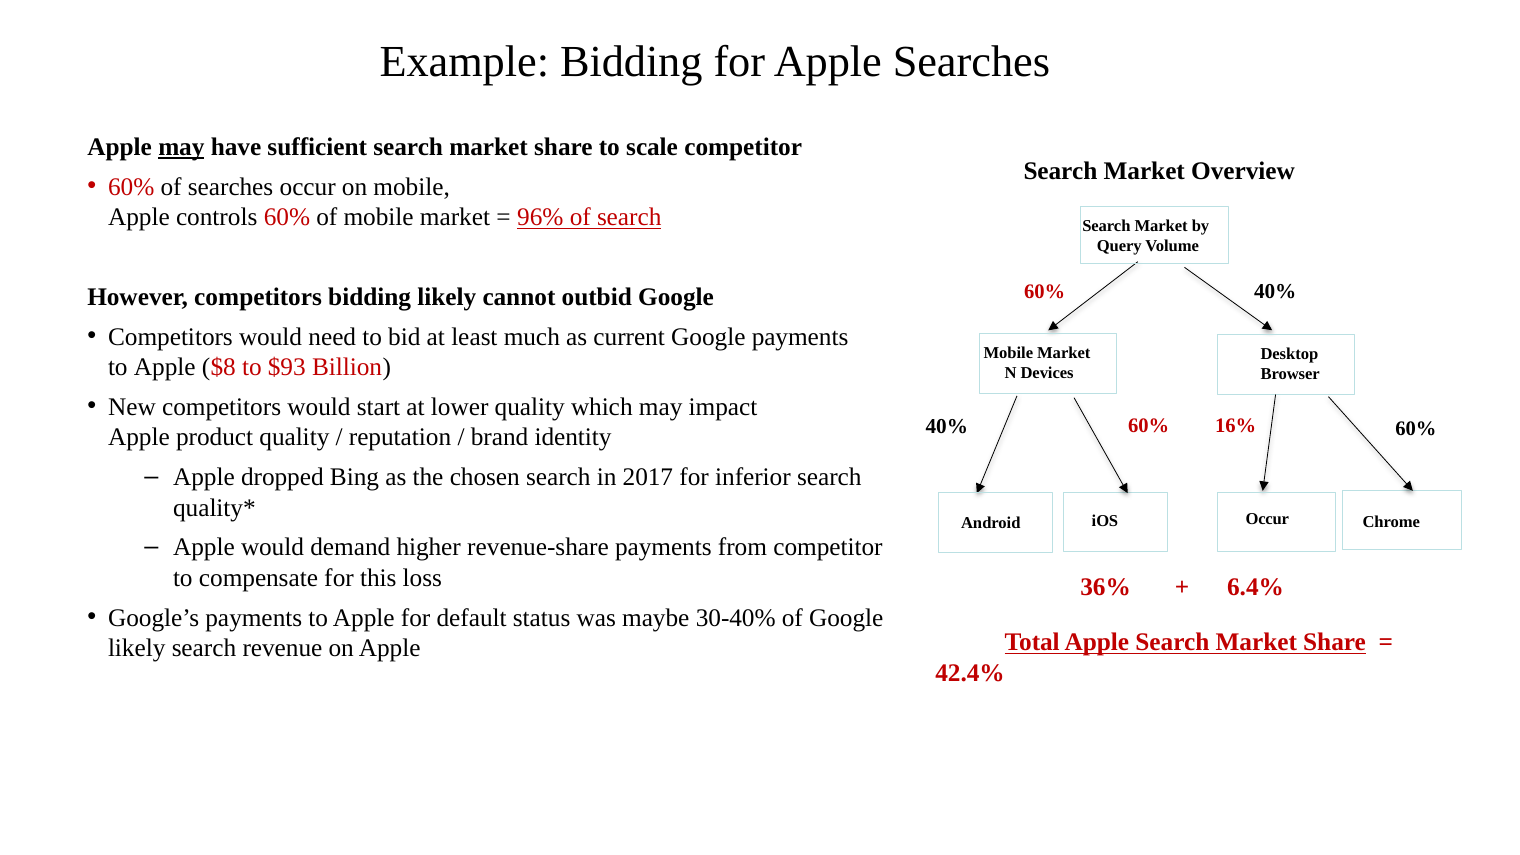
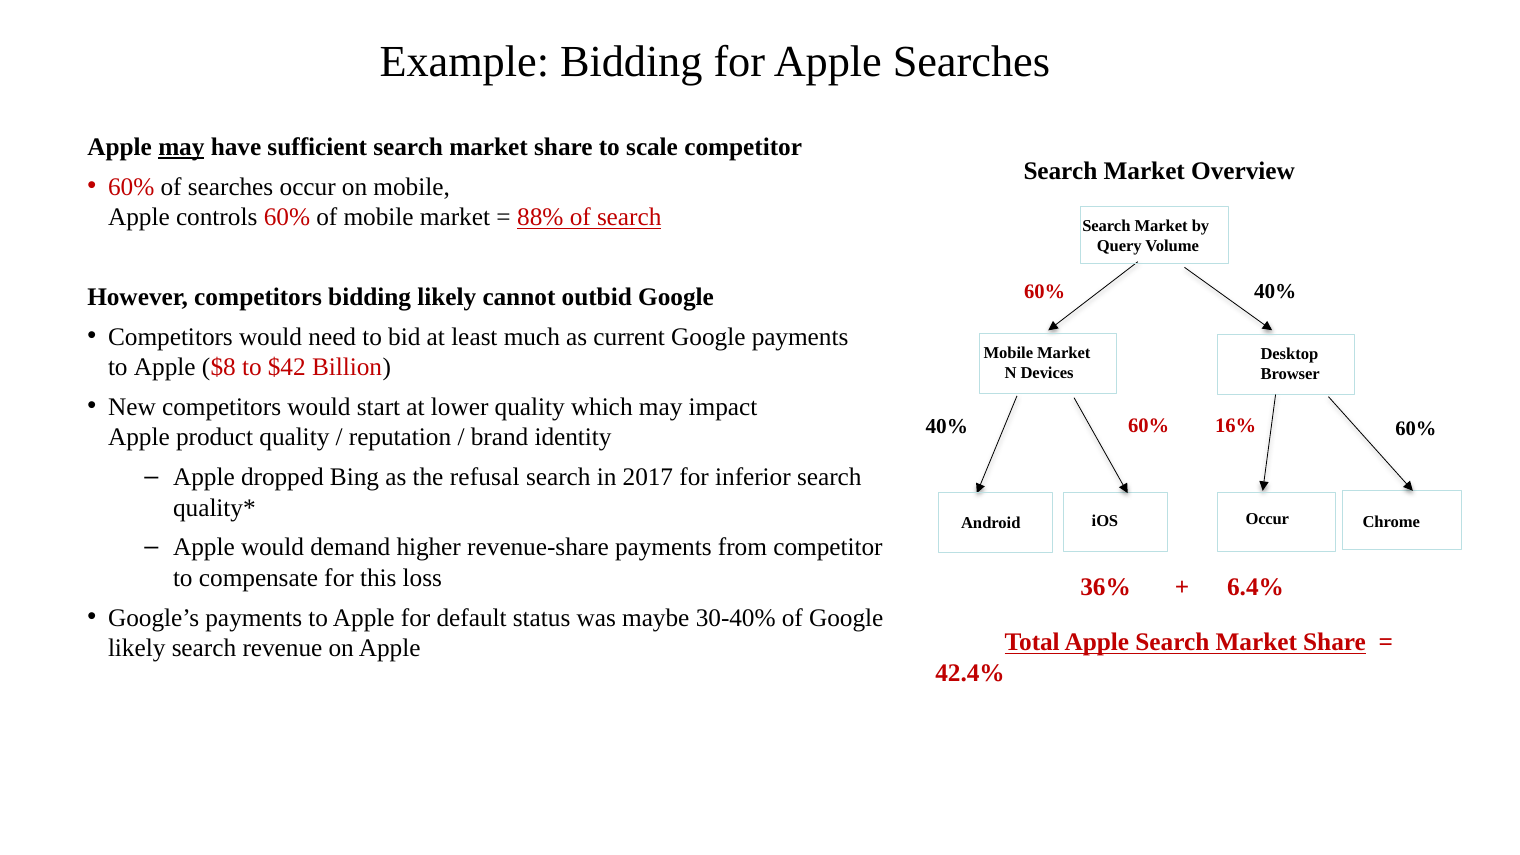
96%: 96% -> 88%
$93: $93 -> $42
chosen: chosen -> refusal
